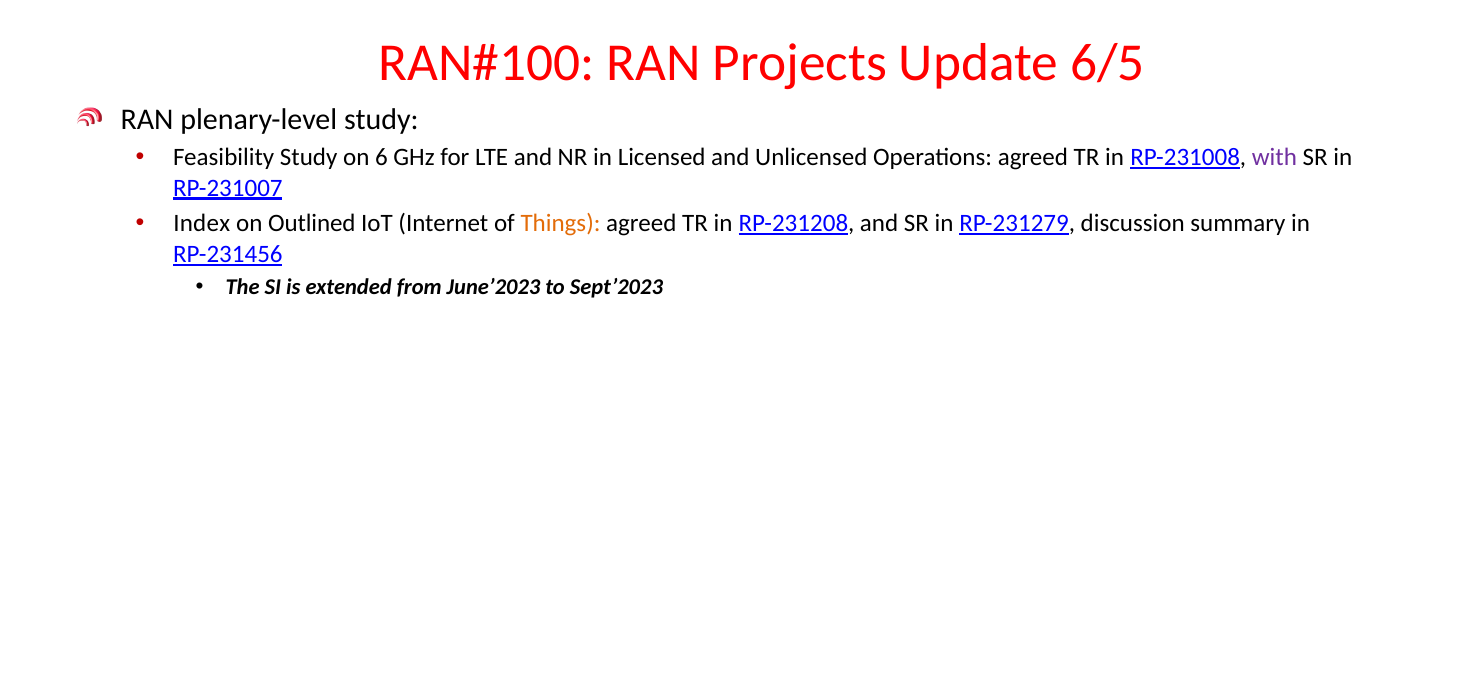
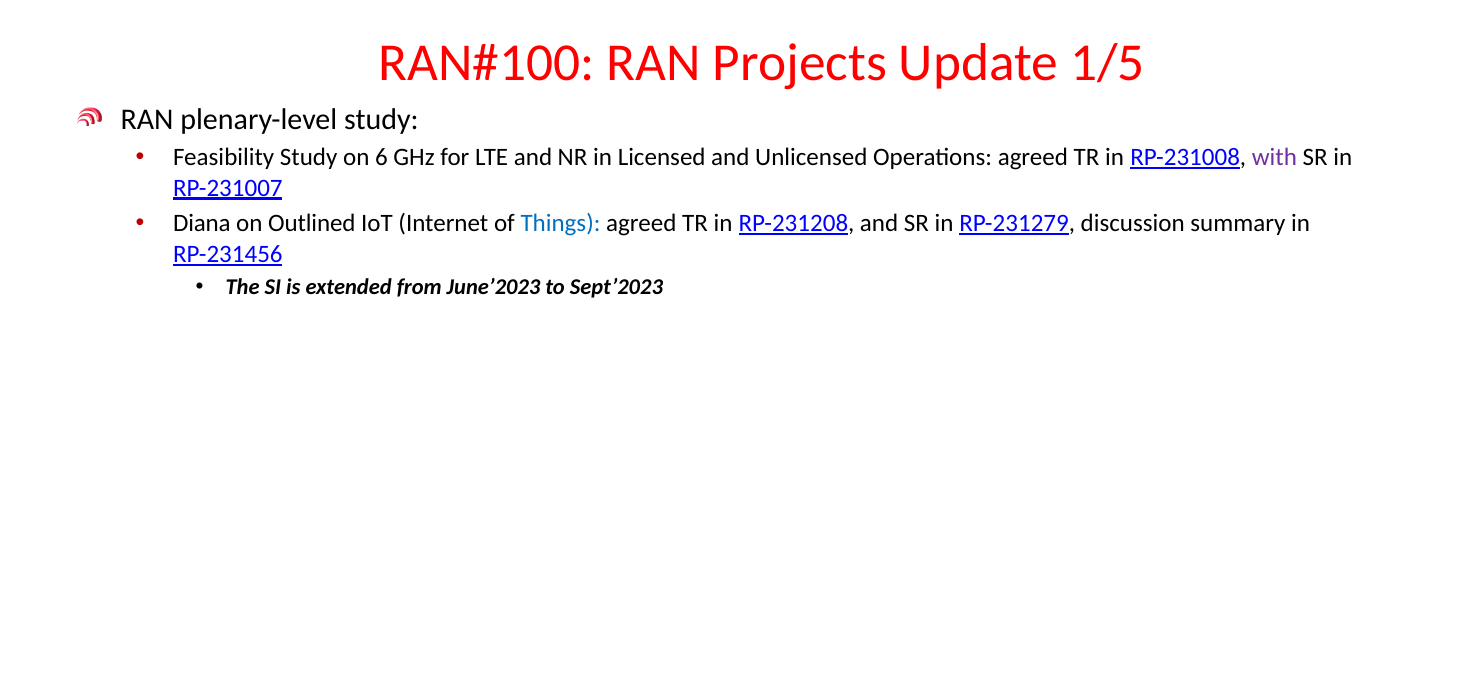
6/5: 6/5 -> 1/5
Index: Index -> Diana
Things colour: orange -> blue
